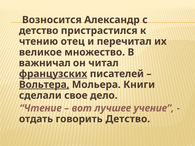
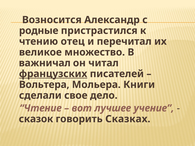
детство at (39, 31): детство -> родные
Вольтера underline: present -> none
отдать: отдать -> сказок
говорить Детство: Детство -> Сказках
